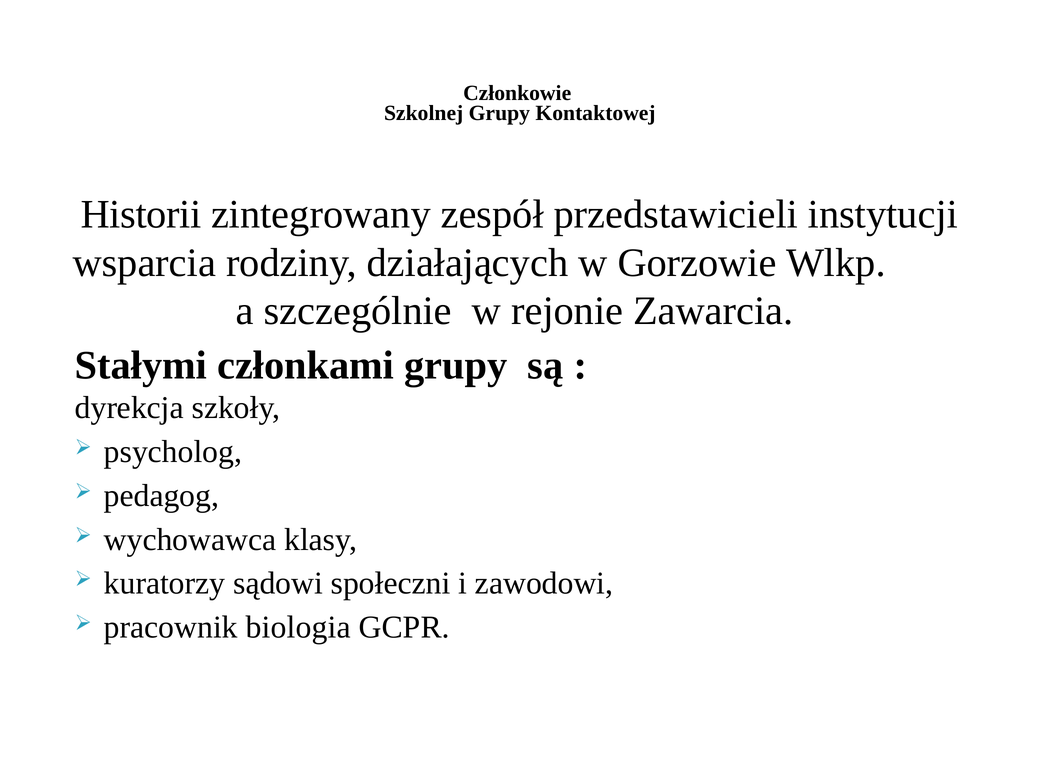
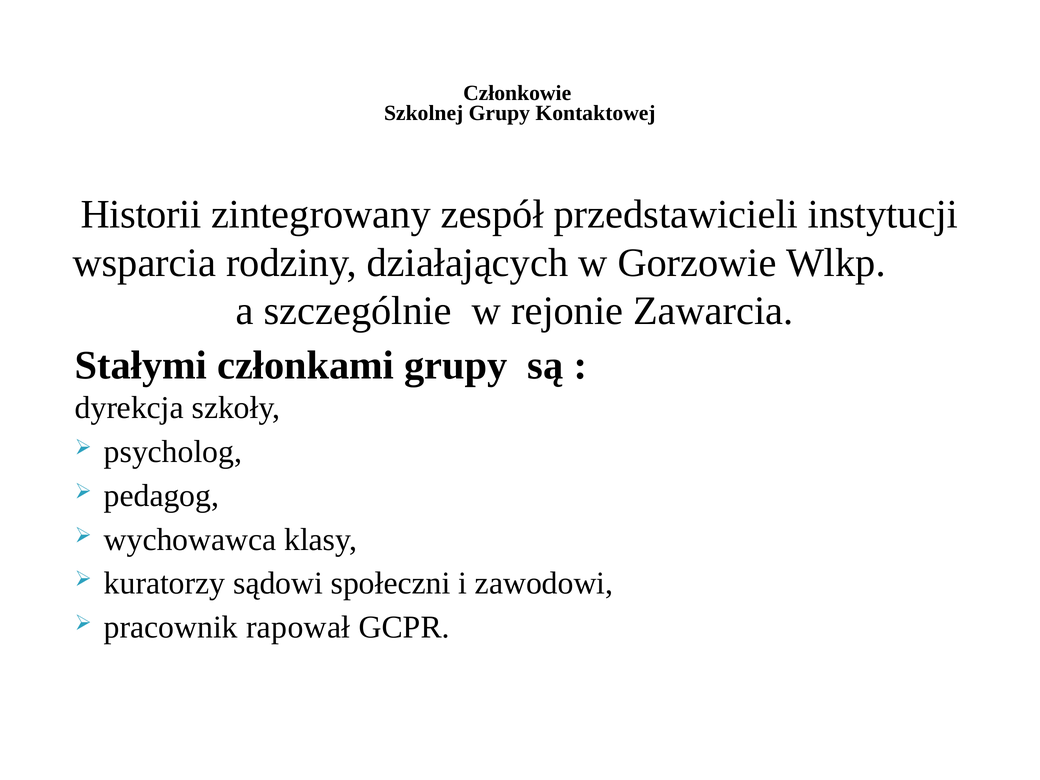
biologia: biologia -> rapował
